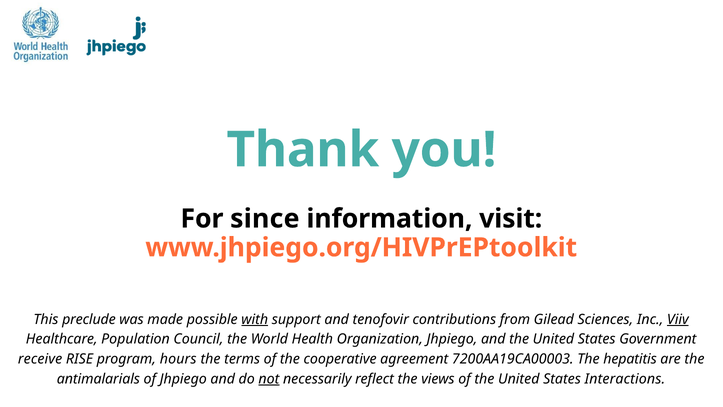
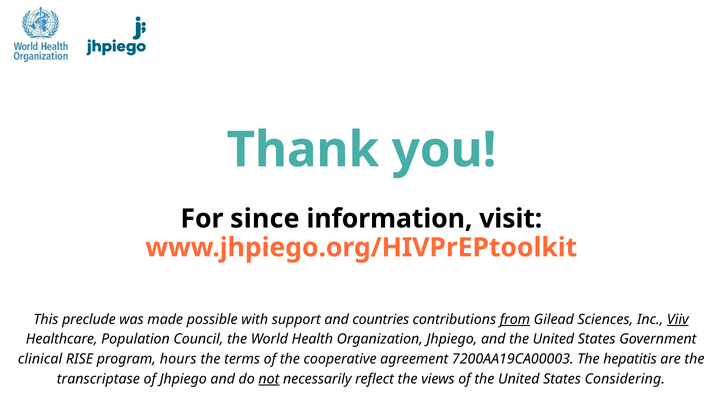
with underline: present -> none
tenofovir: tenofovir -> countries
from underline: none -> present
receive: receive -> clinical
antimalarials: antimalarials -> transcriptase
Interactions: Interactions -> Considering
